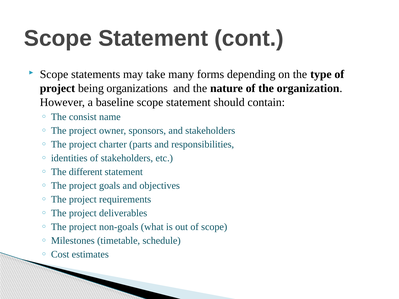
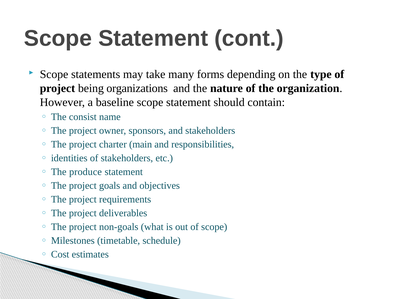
parts: parts -> main
different: different -> produce
